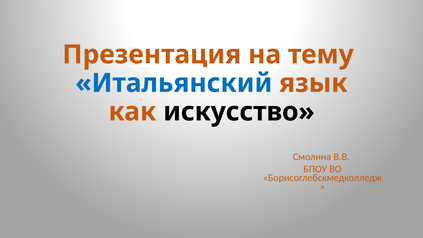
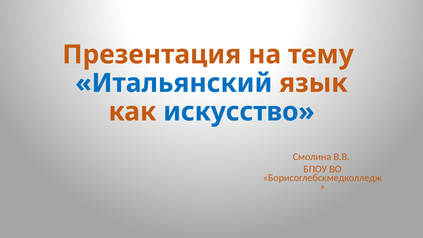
искусство colour: black -> blue
